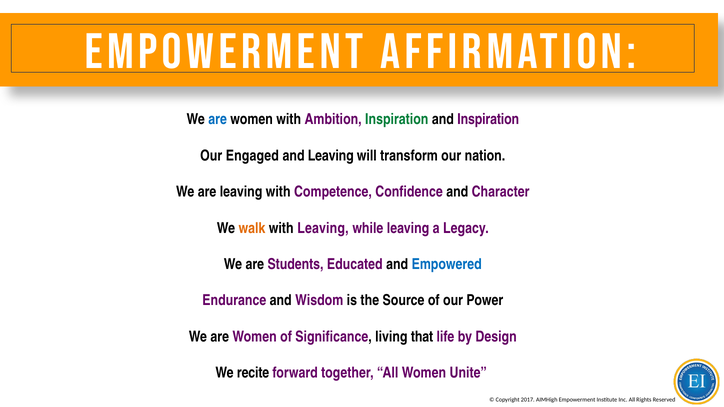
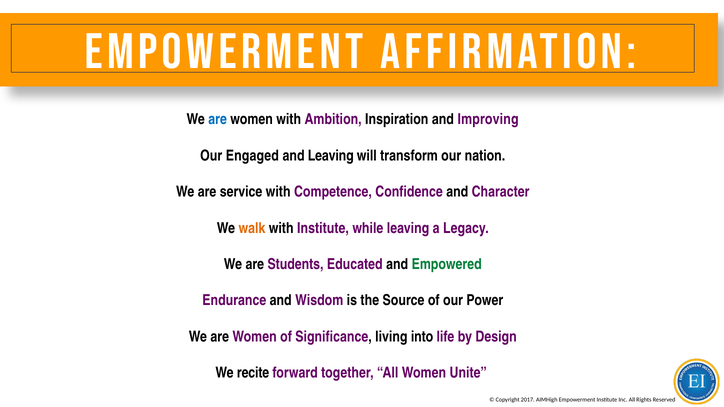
Inspiration at (397, 120) colour: green -> black
and Inspiration: Inspiration -> Improving
are leaving: leaving -> service
with Leaving: Leaving -> Institute
Empowered colour: blue -> green
that: that -> into
